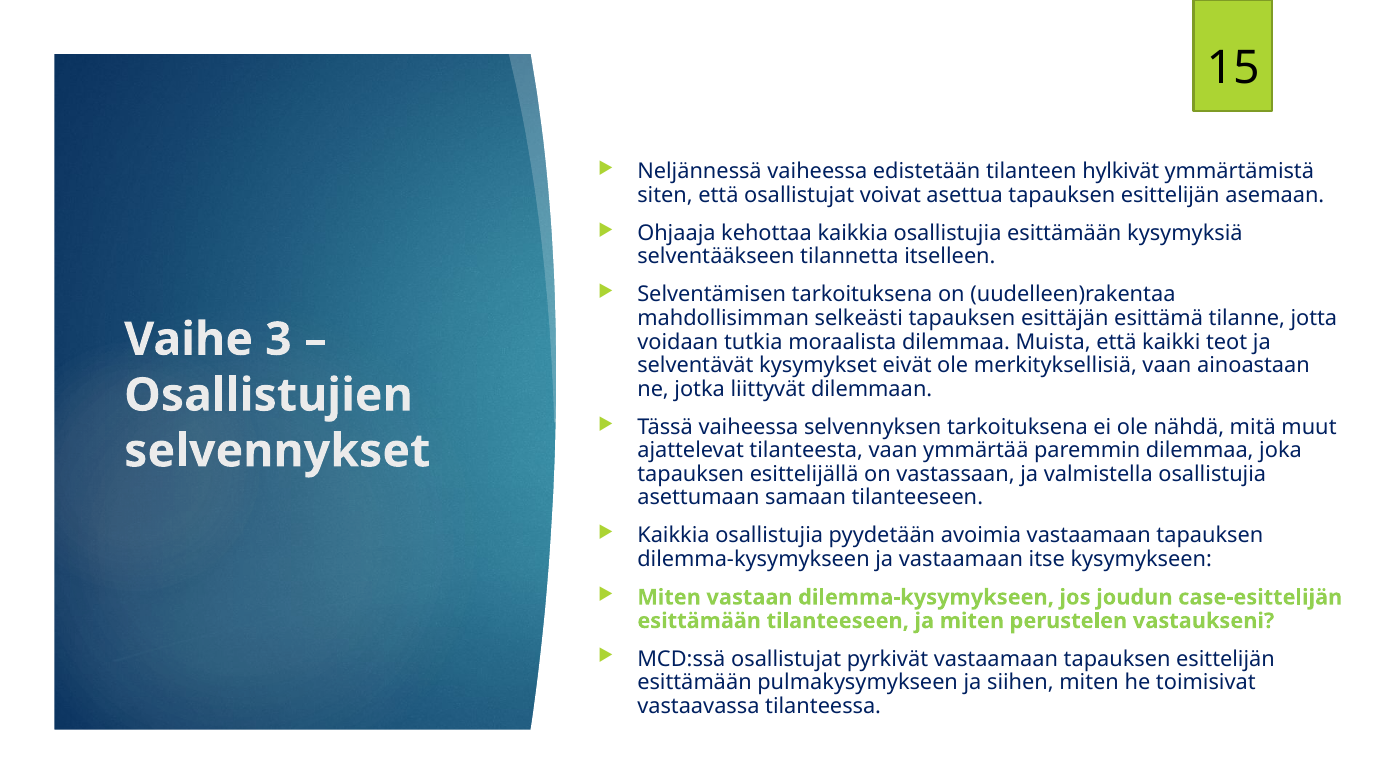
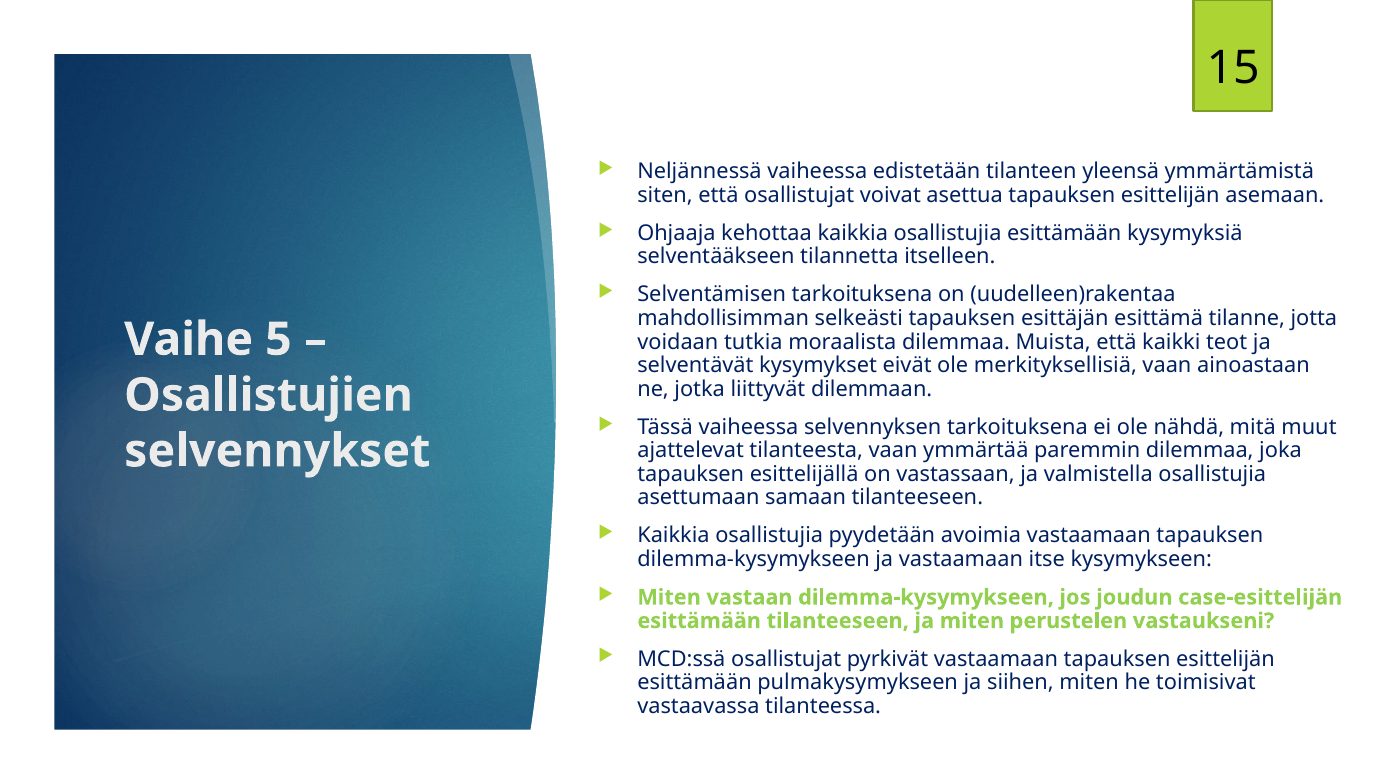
hylkivät: hylkivät -> yleensä
3: 3 -> 5
